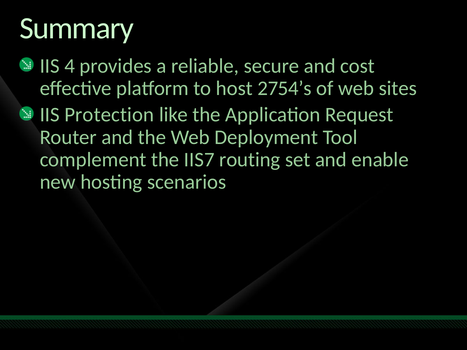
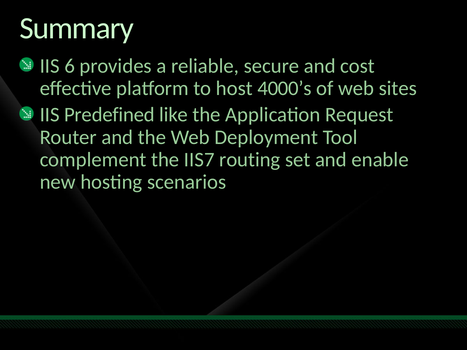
4: 4 -> 6
2754’s: 2754’s -> 4000’s
Protection: Protection -> Predefined
